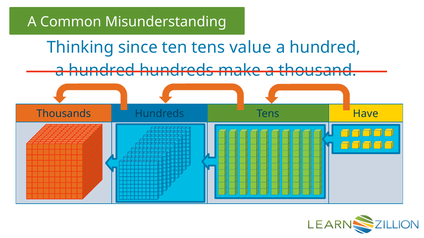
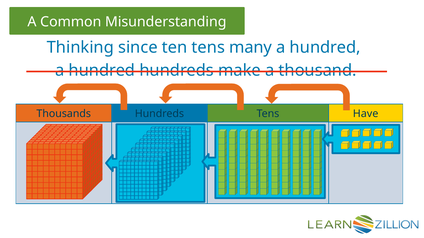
value: value -> many
